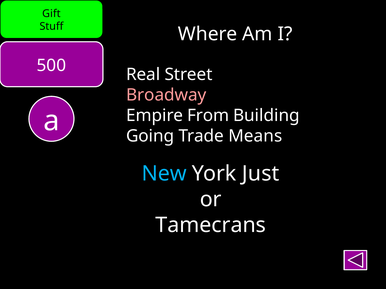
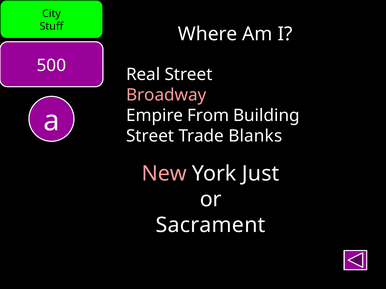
Gift: Gift -> City
Going at (150, 136): Going -> Street
Means: Means -> Blanks
New colour: light blue -> pink
Tamecrans: Tamecrans -> Sacrament
